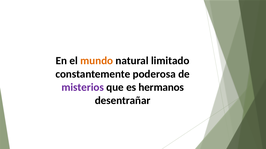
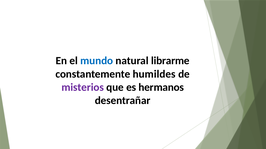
mundo colour: orange -> blue
limitado: limitado -> librarme
poderosa: poderosa -> humildes
